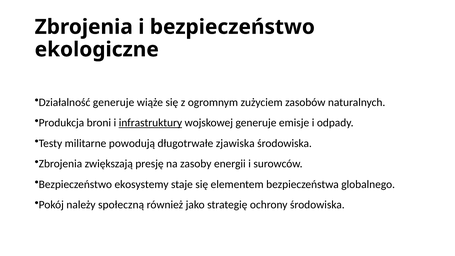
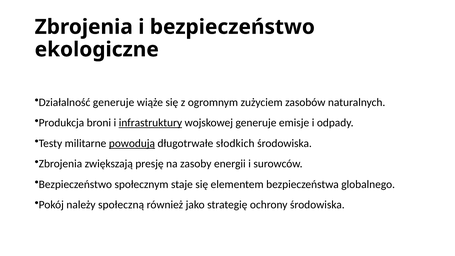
powodują underline: none -> present
zjawiska: zjawiska -> słodkich
ekosystemy: ekosystemy -> społecznym
